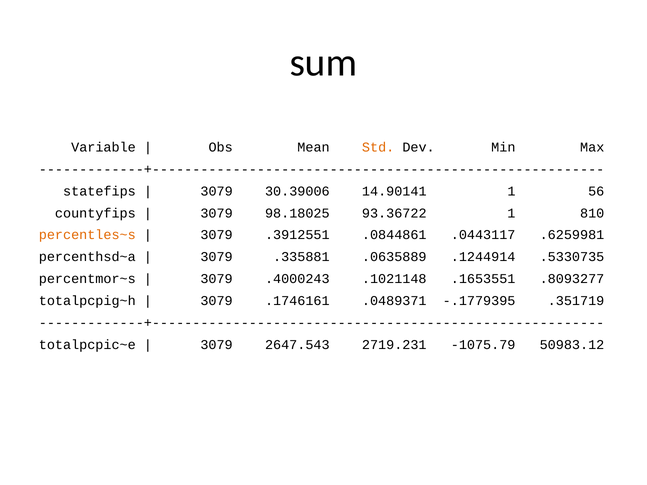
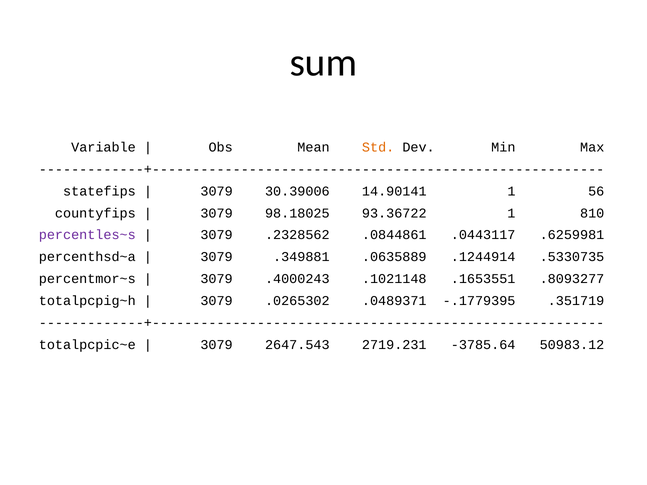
percentles~s colour: orange -> purple
.3912551: .3912551 -> .2328562
.335881: .335881 -> .349881
.1746161: .1746161 -> .0265302
-1075.79: -1075.79 -> -3785.64
